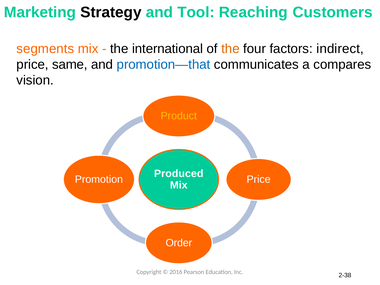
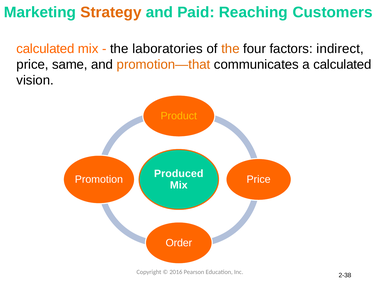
Strategy colour: black -> orange
Tool: Tool -> Paid
segments at (45, 49): segments -> calculated
international: international -> laboratories
promotion—that colour: blue -> orange
a compares: compares -> calculated
